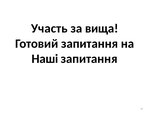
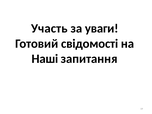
вища: вища -> уваги
Готовий запитання: запитання -> свідомості
